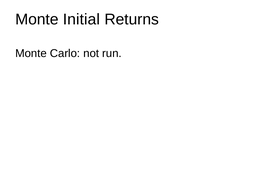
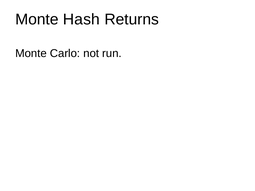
Initial: Initial -> Hash
